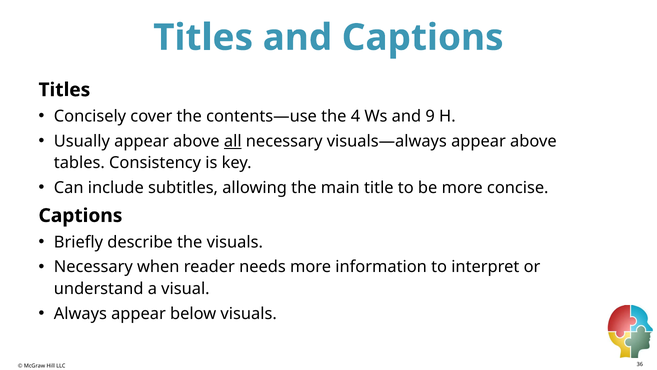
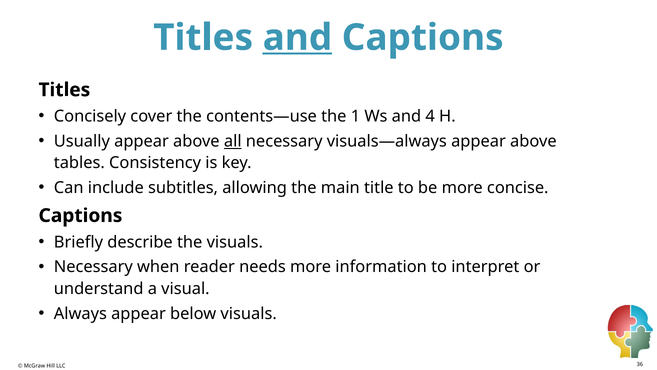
and at (297, 38) underline: none -> present
4: 4 -> 1
9: 9 -> 4
